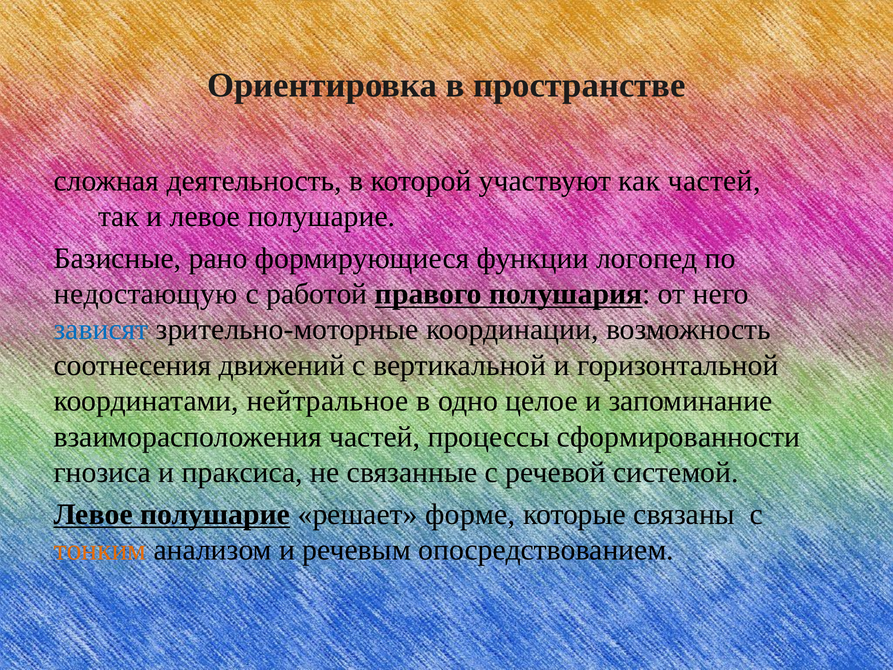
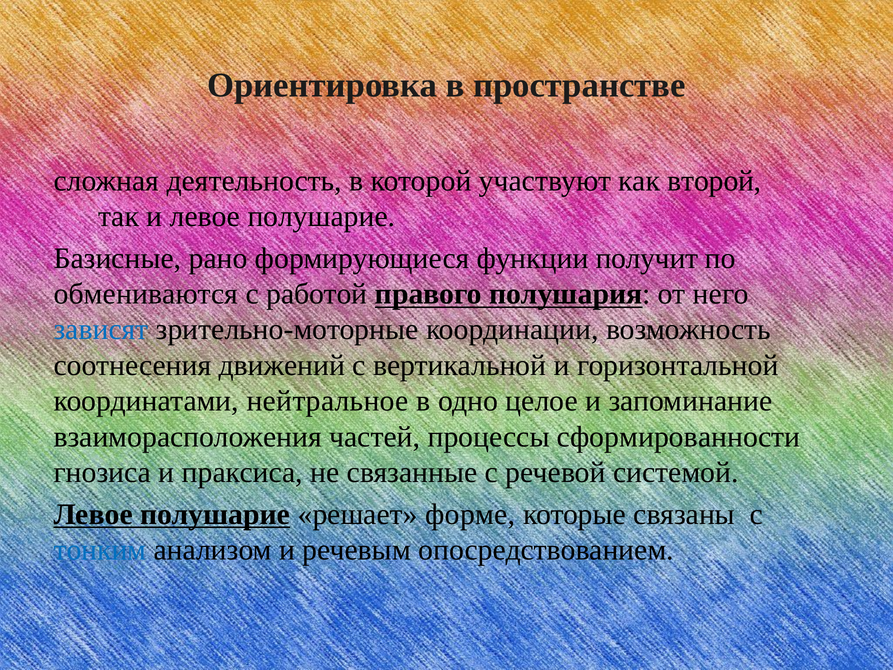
как частей: частей -> второй
логопед: логопед -> получит
недостающую: недостающую -> обмениваются
тонким colour: orange -> blue
